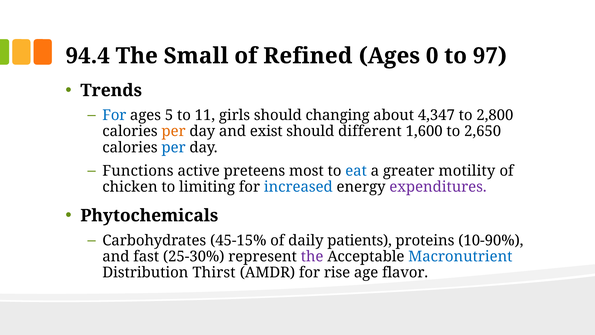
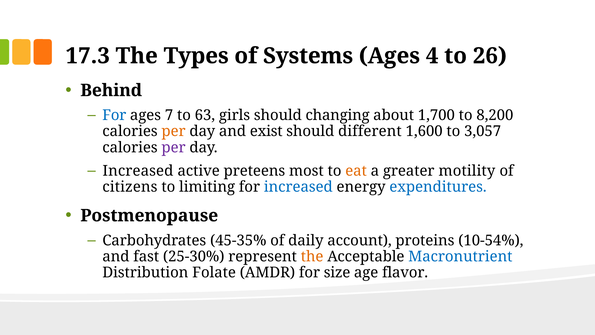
94.4: 94.4 -> 17.3
Small: Small -> Types
Refined: Refined -> Systems
0: 0 -> 4
97: 97 -> 26
Trends: Trends -> Behind
5: 5 -> 7
11: 11 -> 63
4,347: 4,347 -> 1,700
2,800: 2,800 -> 8,200
2,650: 2,650 -> 3,057
per at (174, 147) colour: blue -> purple
Functions at (138, 171): Functions -> Increased
eat colour: blue -> orange
chicken: chicken -> citizens
expenditures colour: purple -> blue
Phytochemicals: Phytochemicals -> Postmenopause
45-15%: 45-15% -> 45-35%
patients: patients -> account
10-90%: 10-90% -> 10-54%
the at (312, 256) colour: purple -> orange
Thirst: Thirst -> Folate
rise: rise -> size
